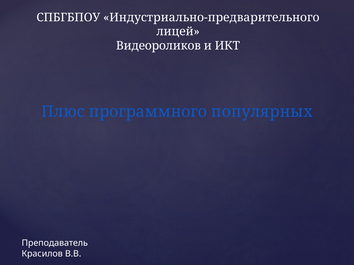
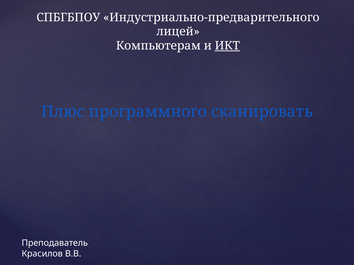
Видеороликов: Видеороликов -> Компьютерам
ИКТ underline: none -> present
популярных: популярных -> сканировать
